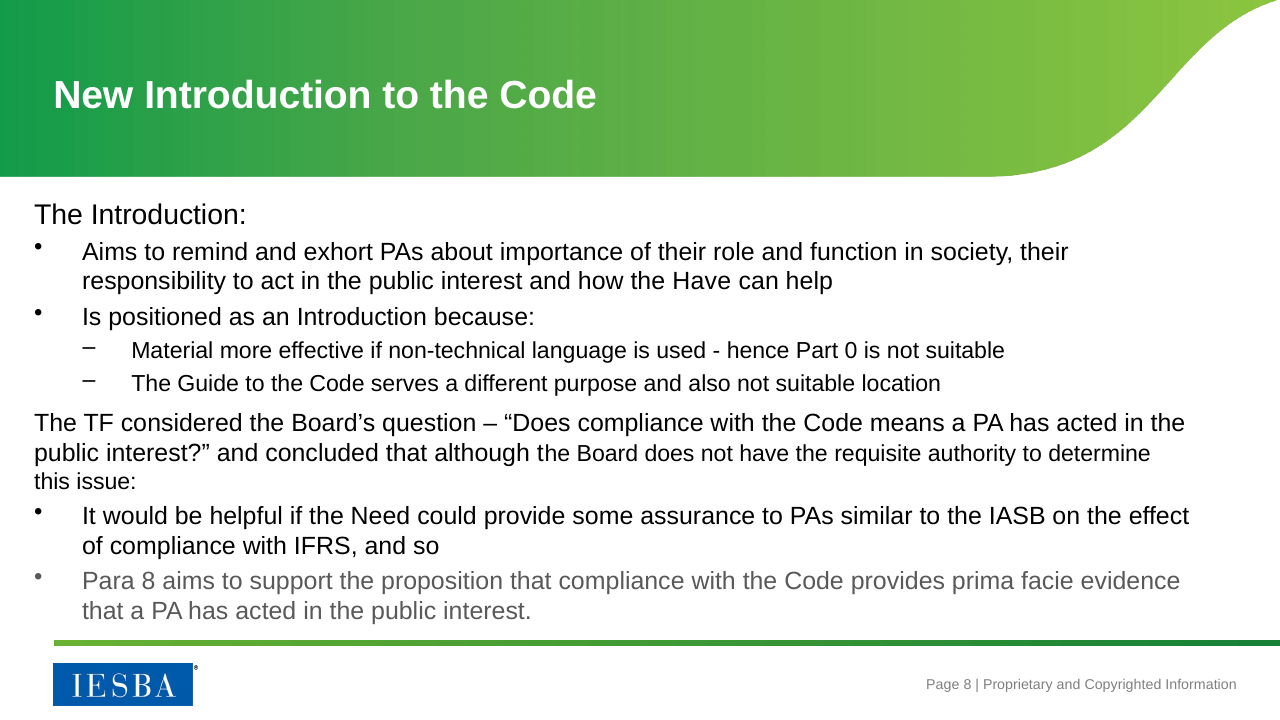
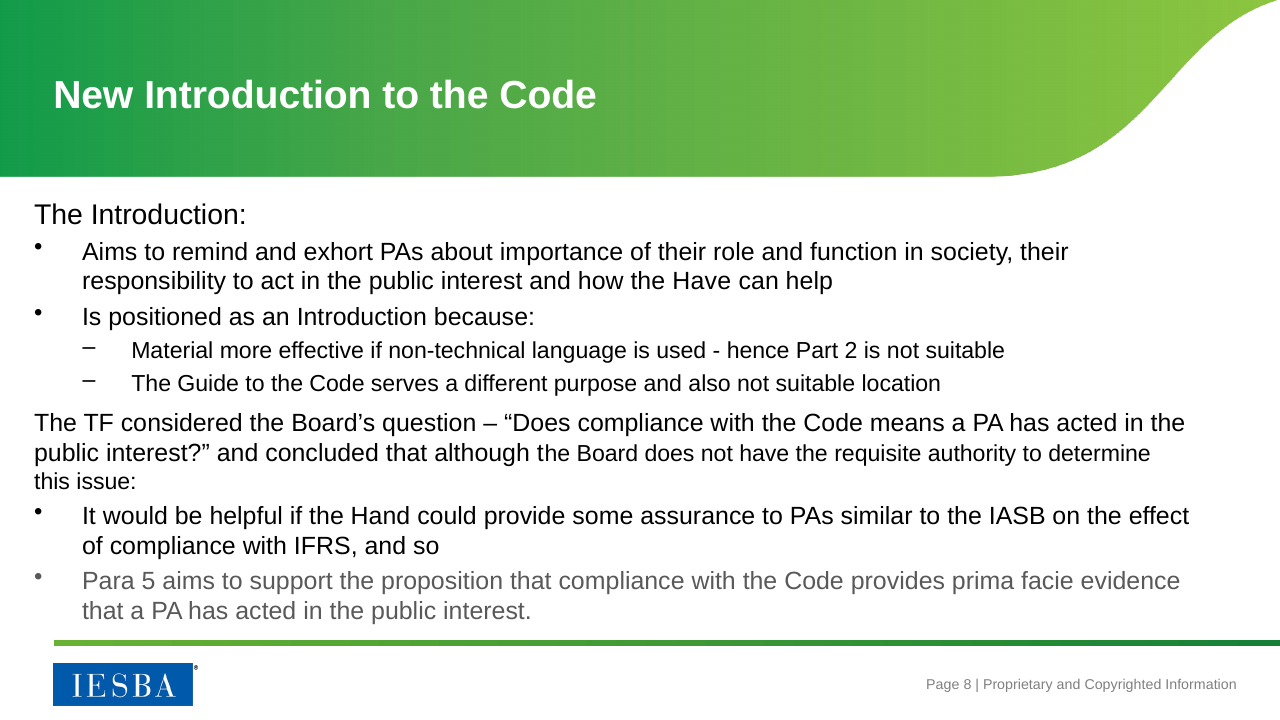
0: 0 -> 2
Need: Need -> Hand
Para 8: 8 -> 5
